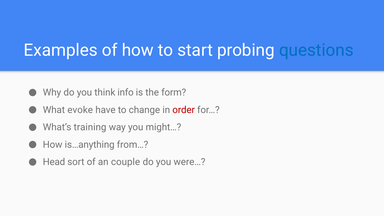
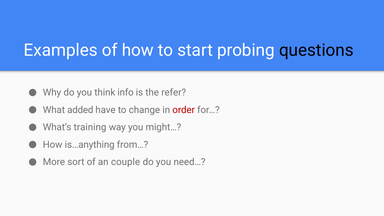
questions colour: blue -> black
form: form -> refer
evoke: evoke -> added
Head: Head -> More
were…: were… -> need…
